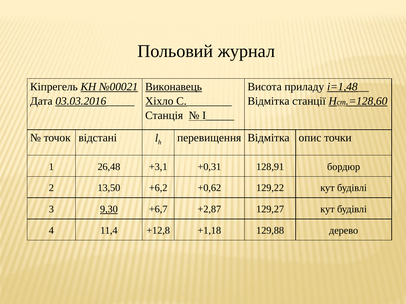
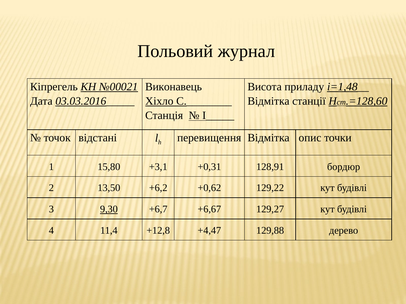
Виконавець underline: present -> none
26,48: 26,48 -> 15,80
+2,87: +2,87 -> +6,67
+1,18: +1,18 -> +4,47
